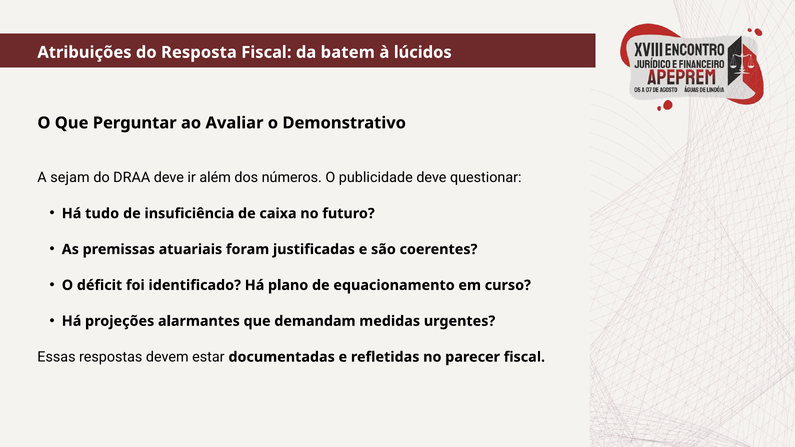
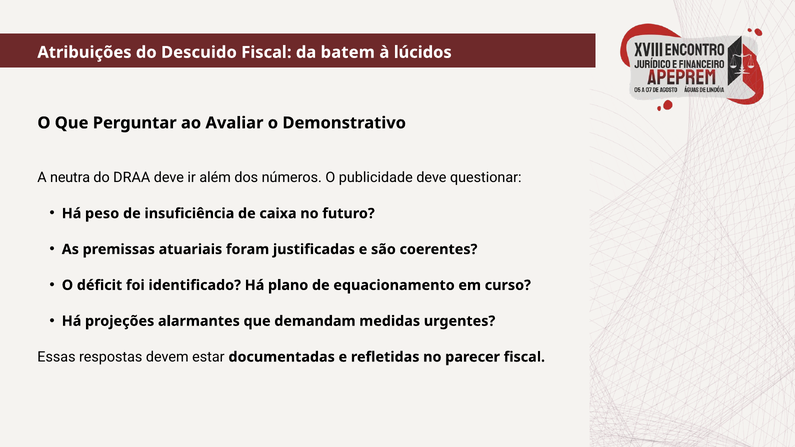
Resposta: Resposta -> Descuido
sejam: sejam -> neutra
tudo: tudo -> peso
